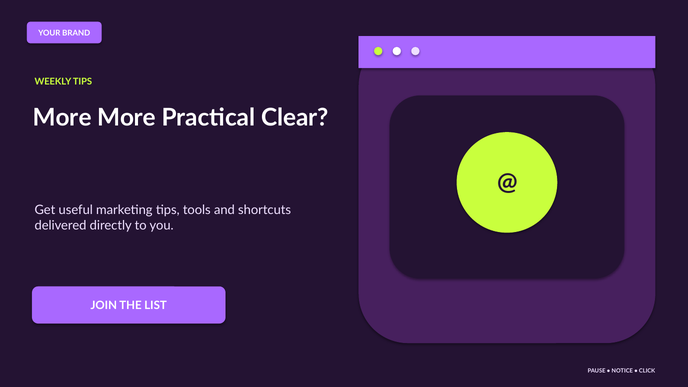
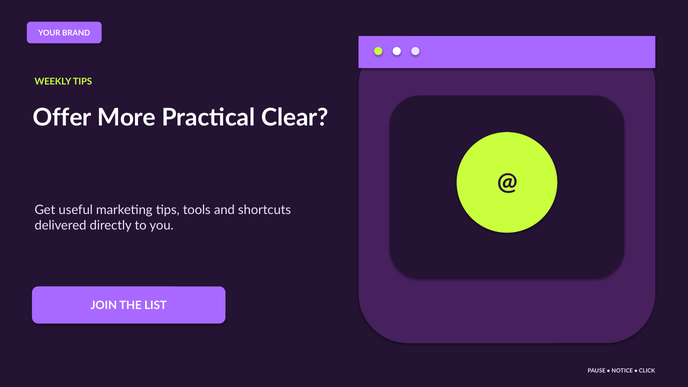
More at (62, 118): More -> Offer
